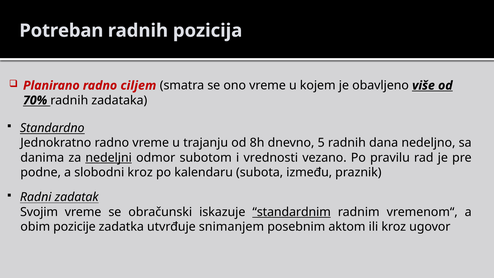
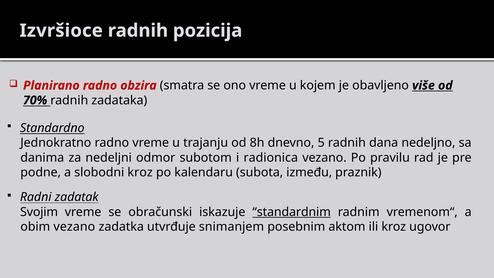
Potreban: Potreban -> Izvršioce
ciljem: ciljem -> obzira
nedeljni underline: present -> none
vrednosti: vrednosti -> radionica
obim pozicije: pozicije -> vezano
